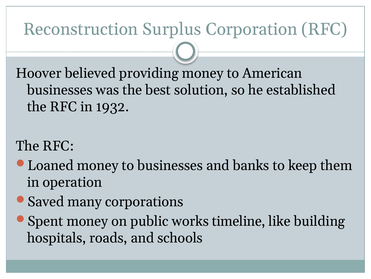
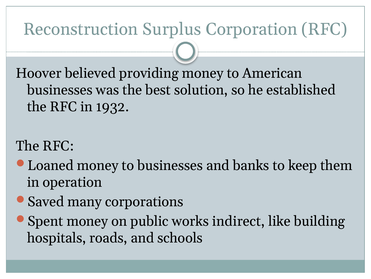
timeline: timeline -> indirect
